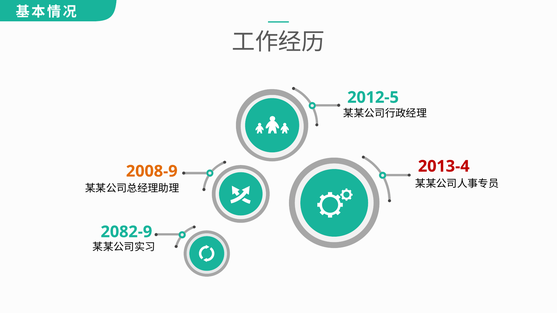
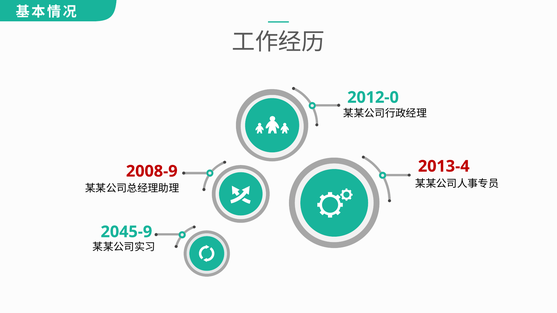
2012-5: 2012-5 -> 2012-0
2008-9 colour: orange -> red
2082-9: 2082-9 -> 2045-9
